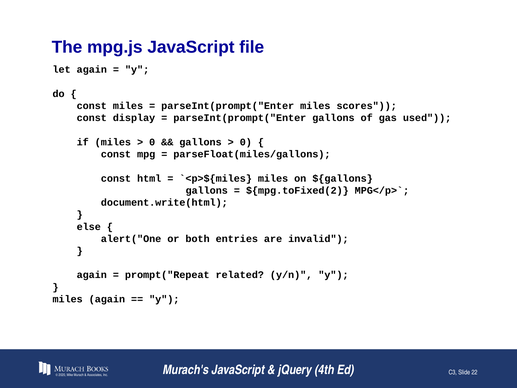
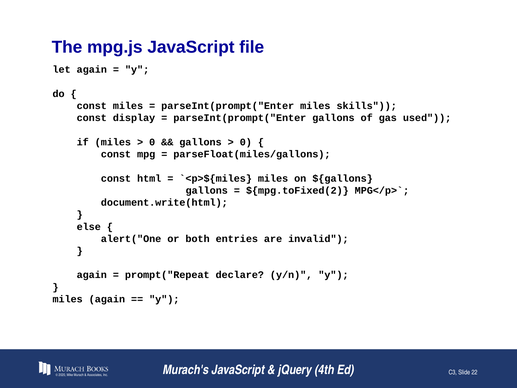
scores: scores -> skills
related: related -> declare
